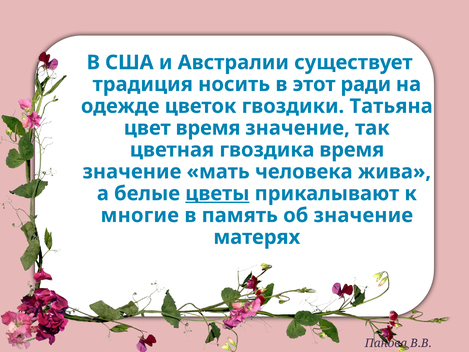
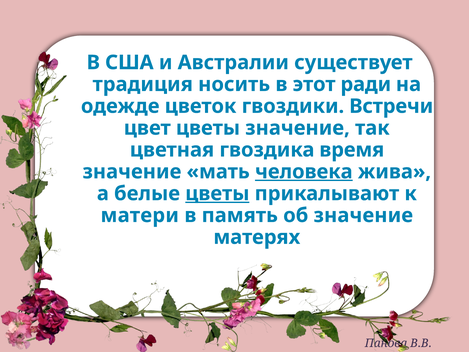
Татьяна: Татьяна -> Встречи
цвет время: время -> цветы
человека underline: none -> present
многие: многие -> матери
